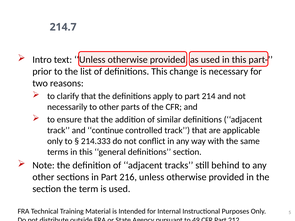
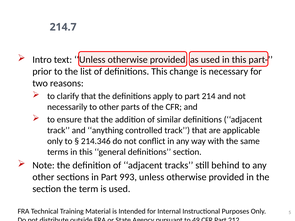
continue: continue -> anything
214.333: 214.333 -> 214.346
216: 216 -> 993
